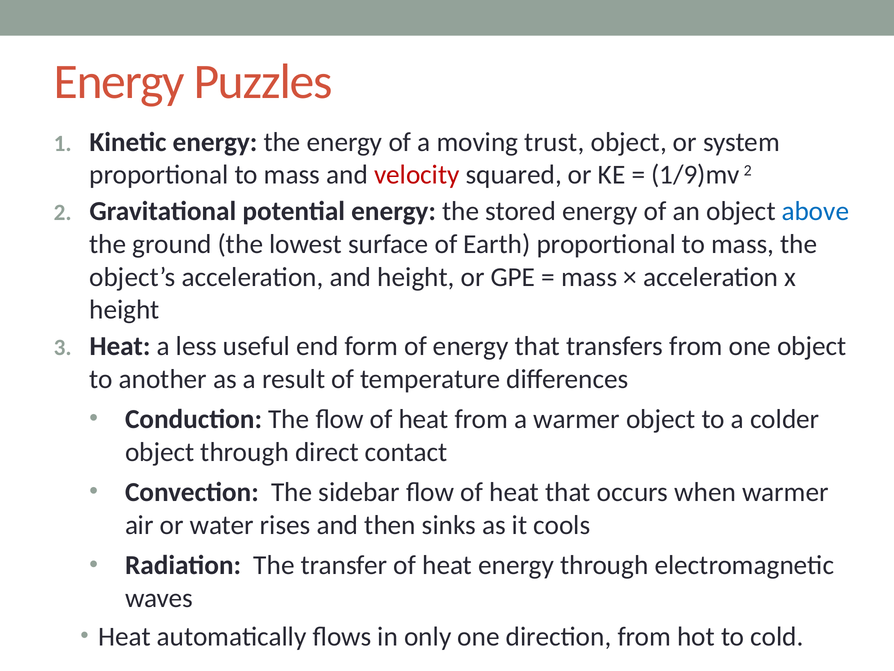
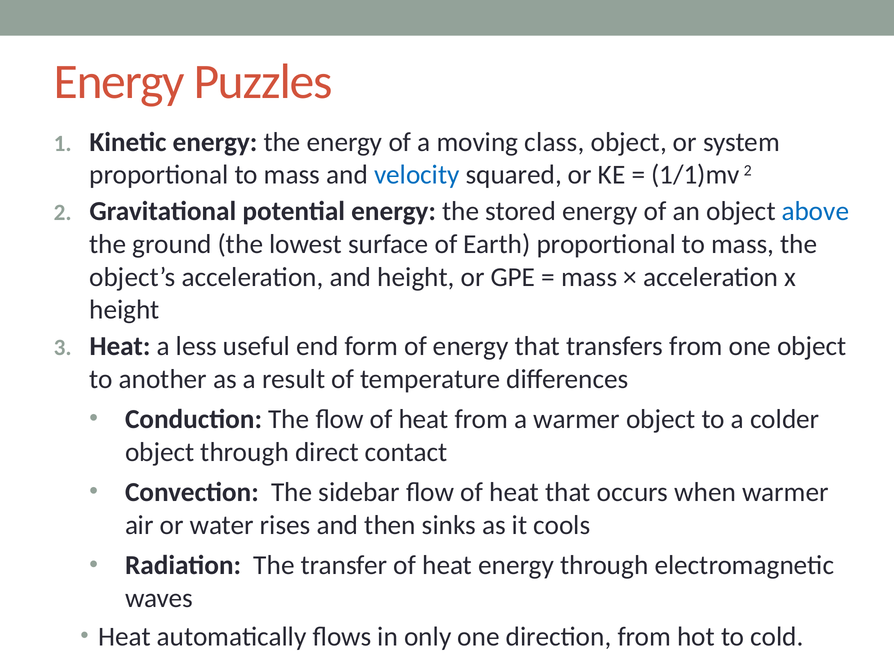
trust: trust -> class
velocity colour: red -> blue
1/9)mv: 1/9)mv -> 1/1)mv
